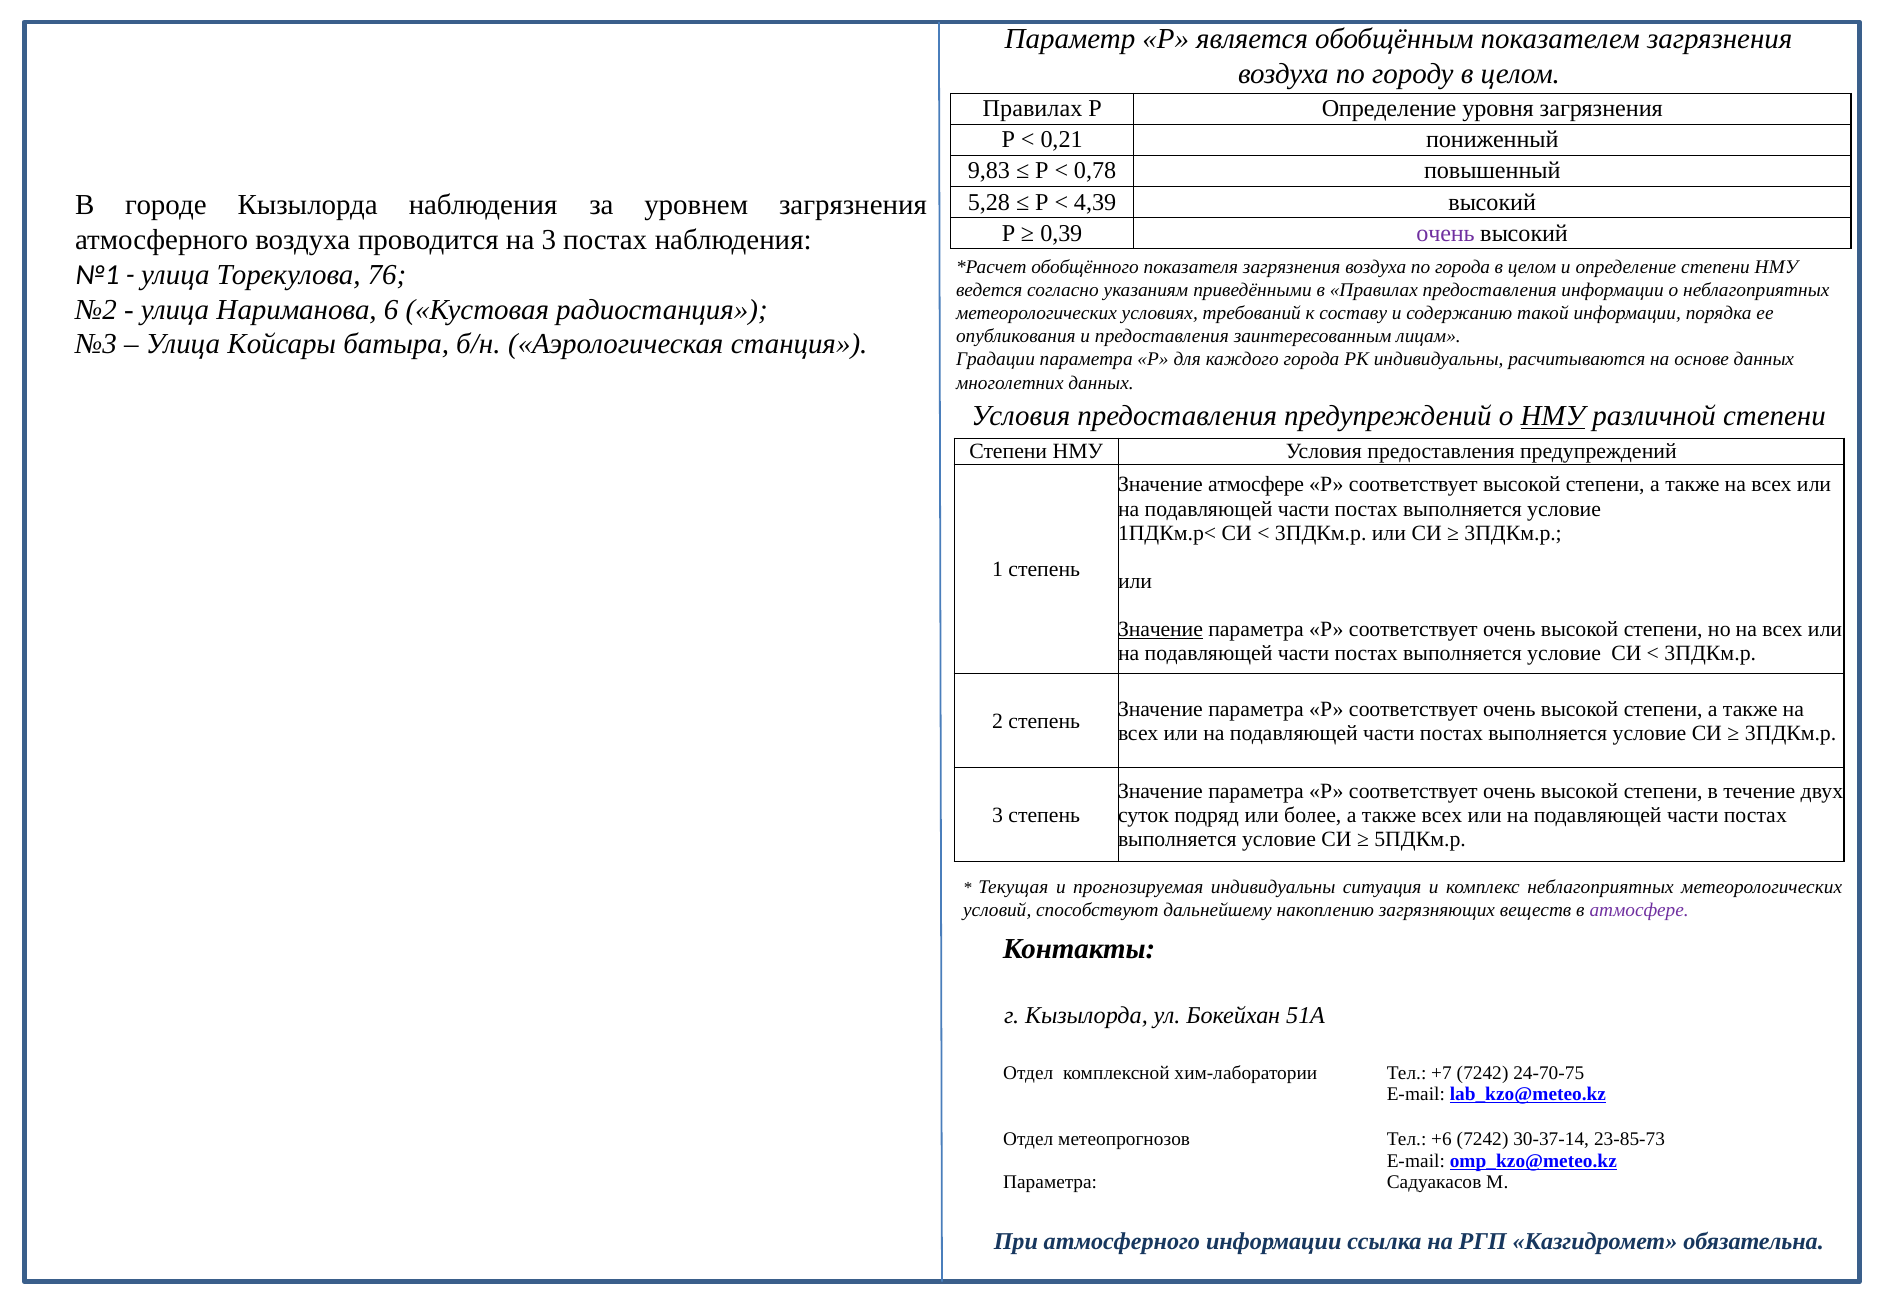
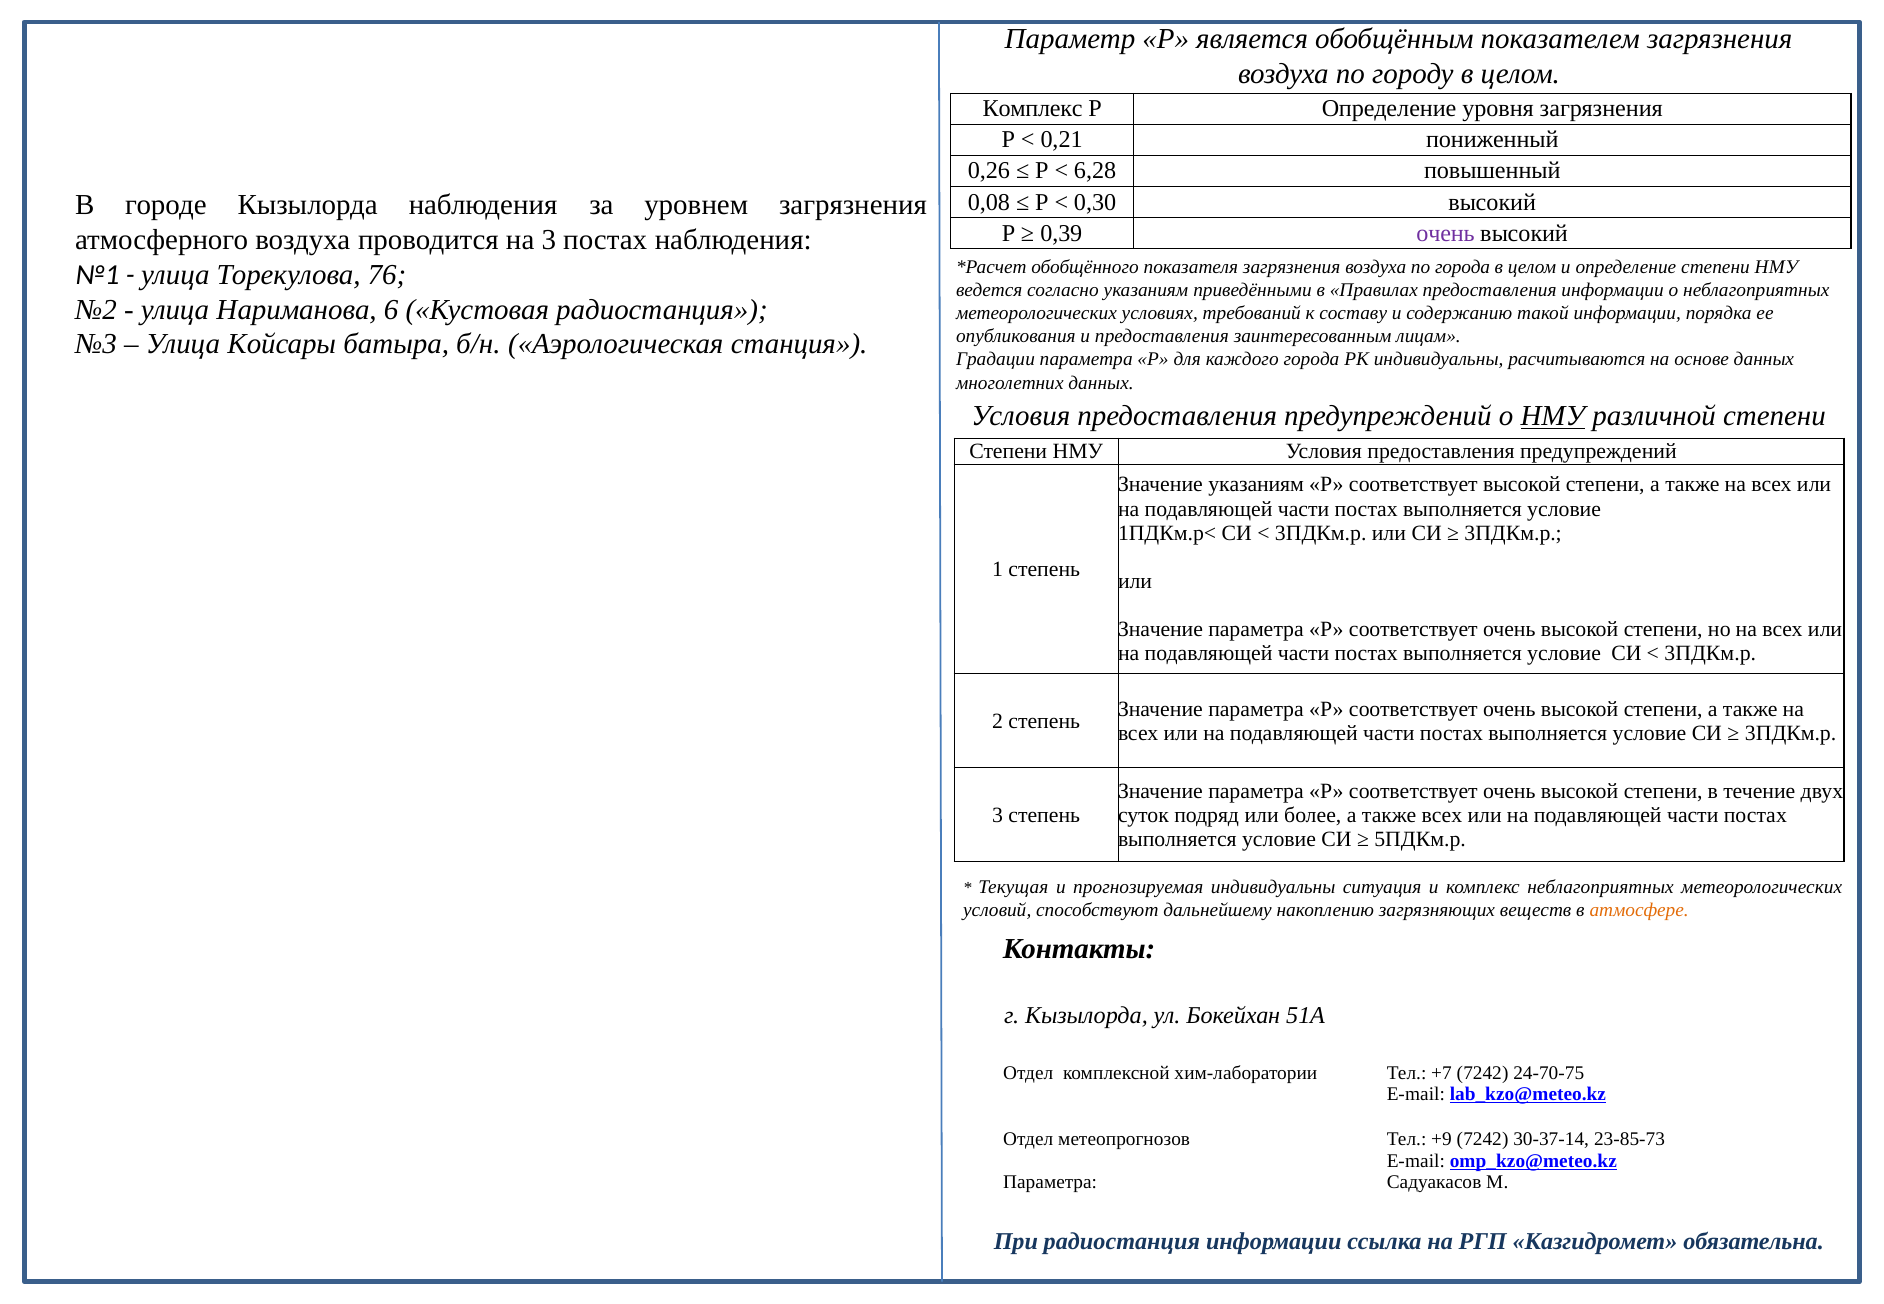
Правилах at (1033, 109): Правилах -> Комплекс
9,83: 9,83 -> 0,26
0,78: 0,78 -> 6,28
5,28: 5,28 -> 0,08
4,39: 4,39 -> 0,30
Значение атмосфере: атмосфере -> указаниям
Значение at (1160, 629) underline: present -> none
атмосфере at (1639, 910) colour: purple -> orange
+6: +6 -> +9
При атмосферного: атмосферного -> радиостанция
